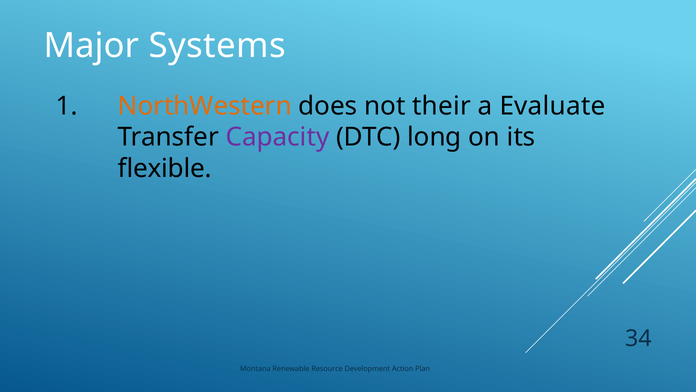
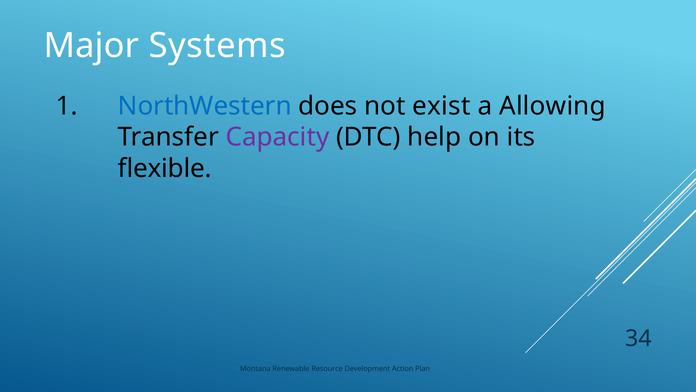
NorthWestern colour: orange -> blue
their: their -> exist
Evaluate: Evaluate -> Allowing
long: long -> help
